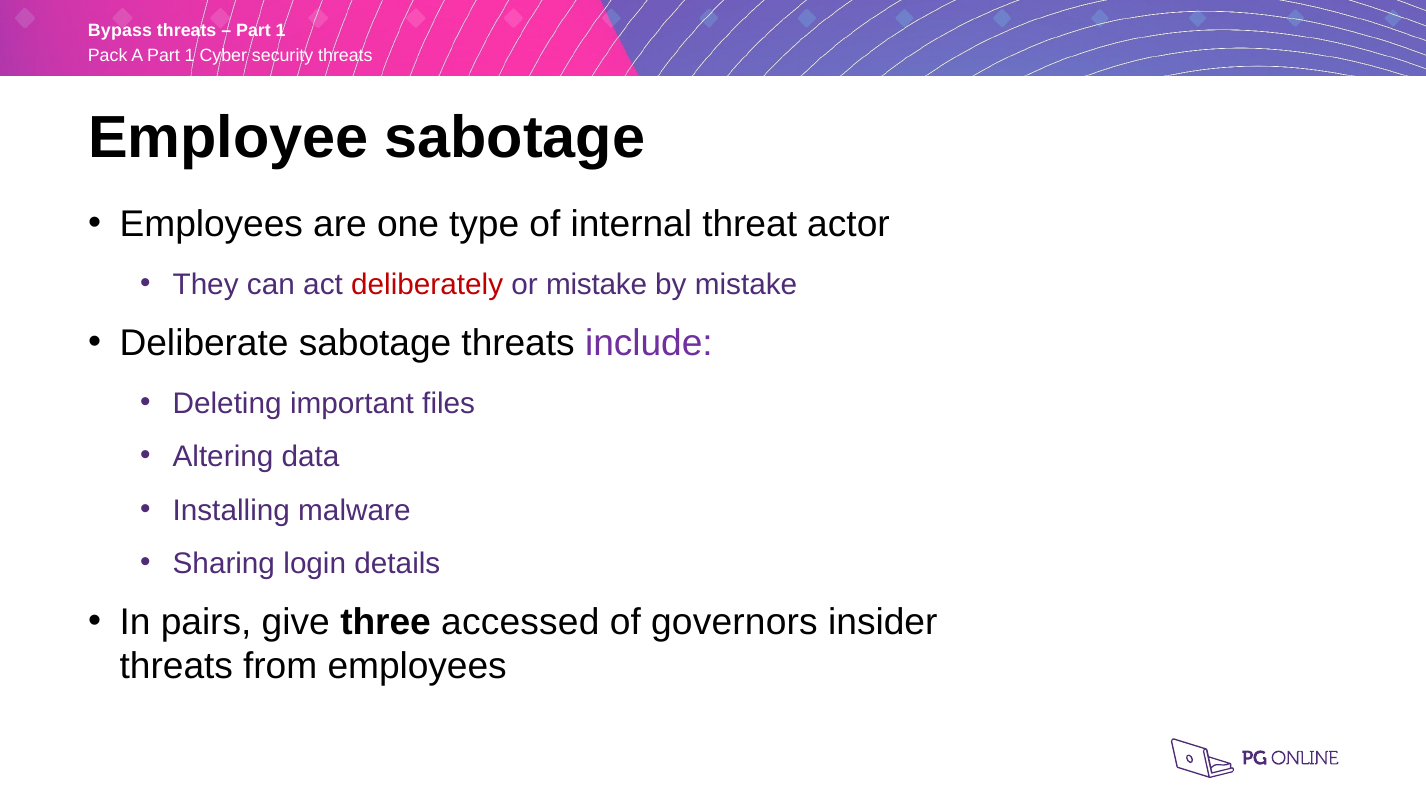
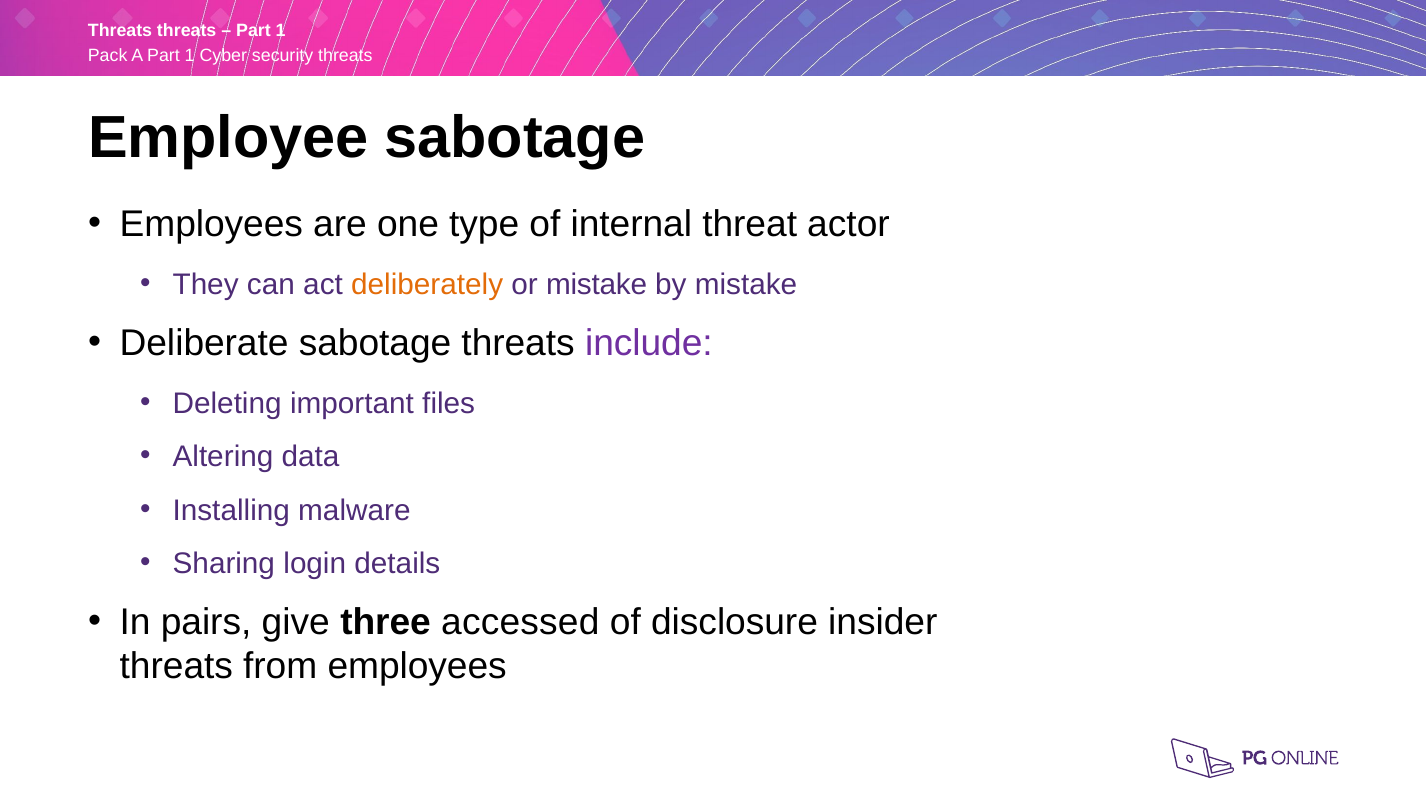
Bypass at (120, 30): Bypass -> Threats
deliberately colour: red -> orange
governors: governors -> disclosure
